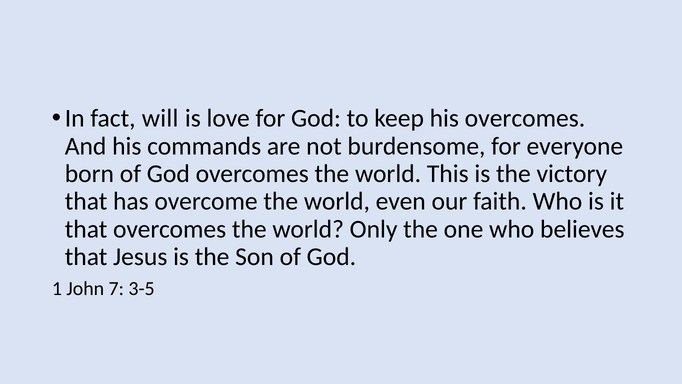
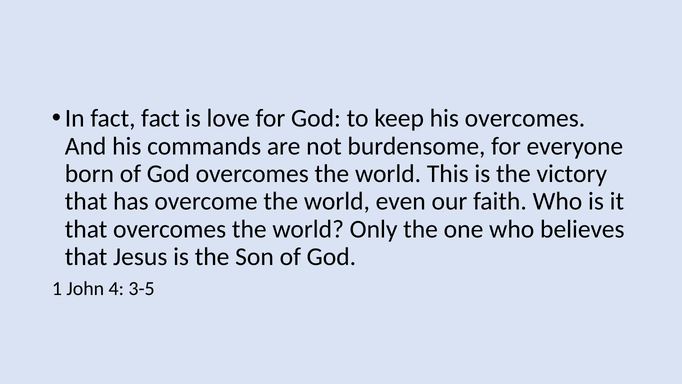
fact will: will -> fact
7: 7 -> 4
